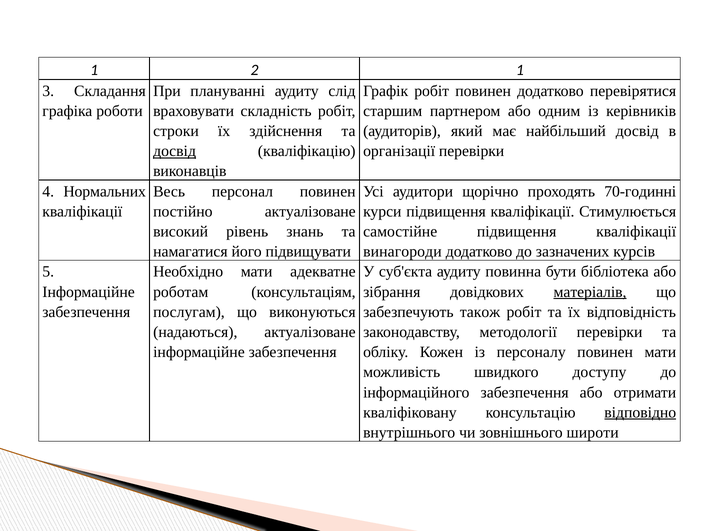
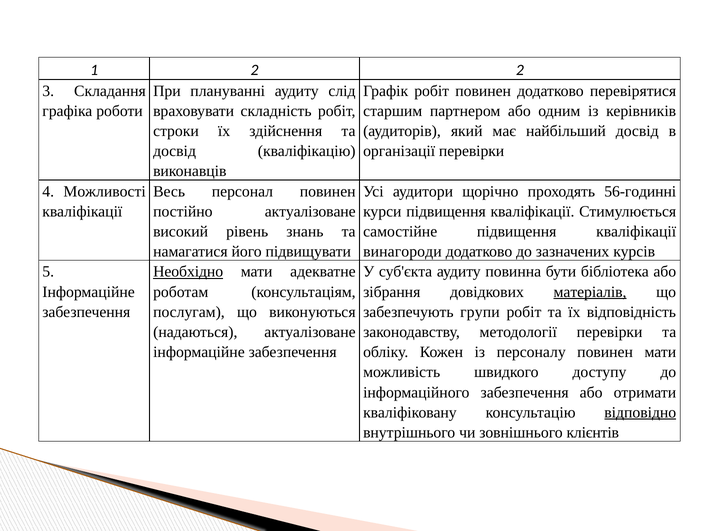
2 1: 1 -> 2
досвід at (175, 151) underline: present -> none
Нормальних: Нормальних -> Можливості
70-годинні: 70-годинні -> 56-годинні
Необхідно underline: none -> present
також: також -> групи
широти: широти -> клієнтів
